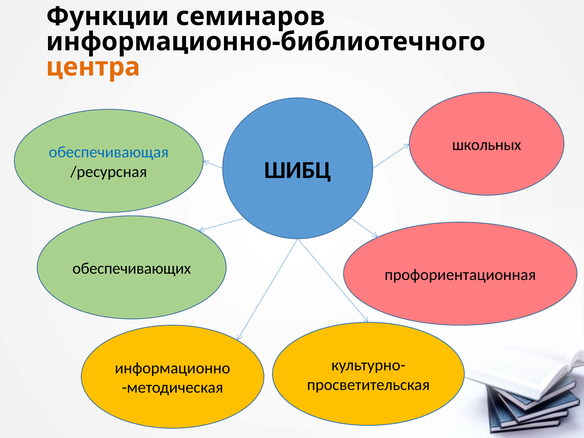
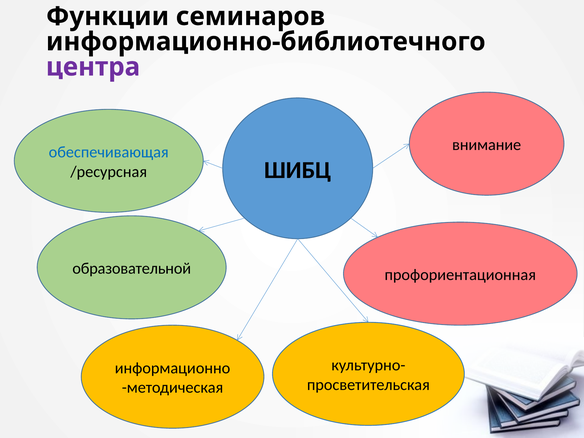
центра colour: orange -> purple
школьных: школьных -> внимание
обеспечивающих: обеспечивающих -> образовательной
